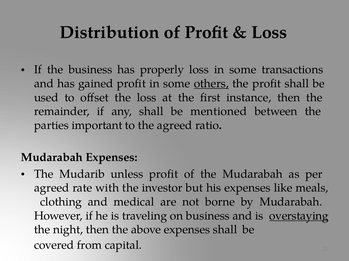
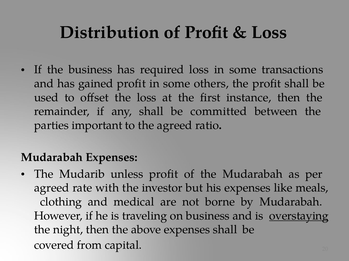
properly: properly -> required
others underline: present -> none
mentioned: mentioned -> committed
